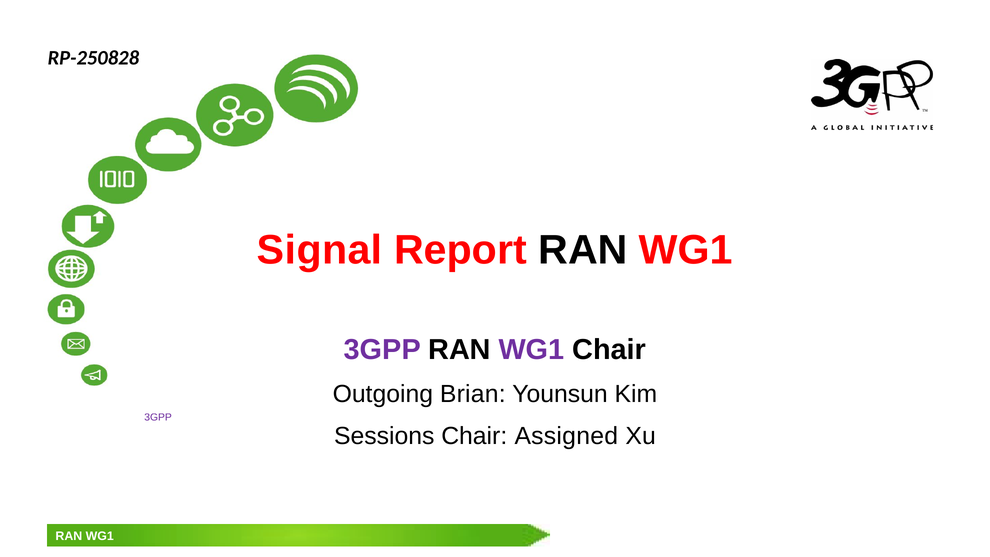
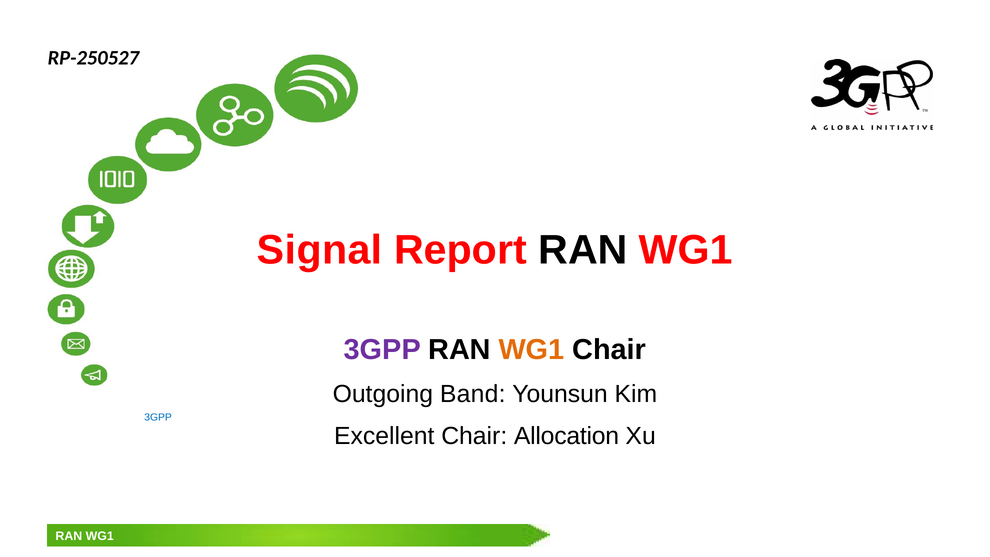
RP-250828: RP-250828 -> RP-250527
WG1 at (531, 350) colour: purple -> orange
Brian: Brian -> Band
3GPP at (158, 417) colour: purple -> blue
Sessions: Sessions -> Excellent
Assigned: Assigned -> Allocation
